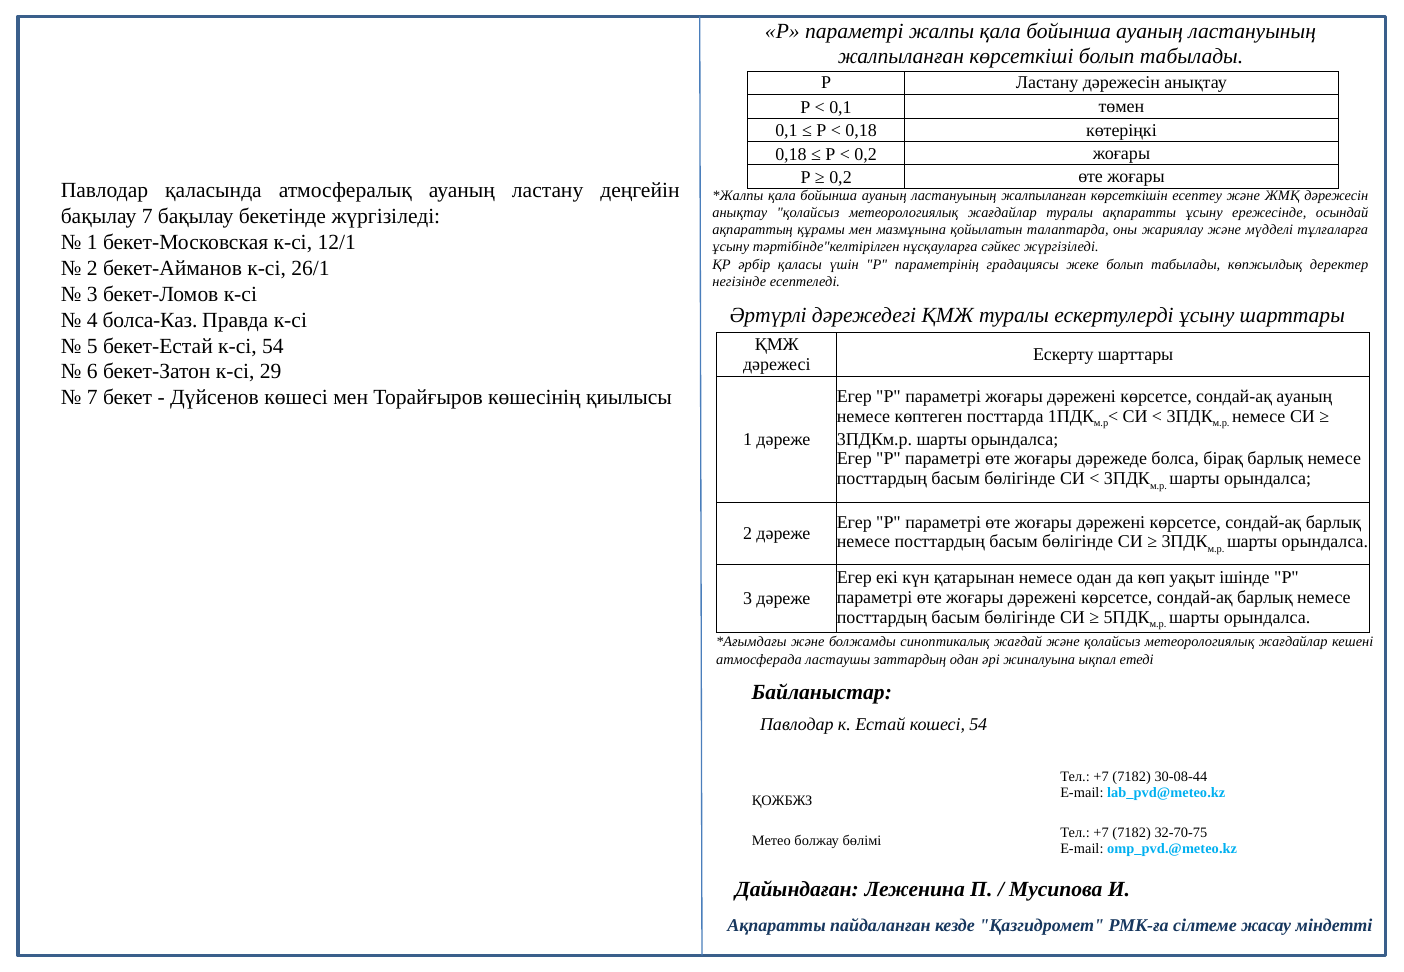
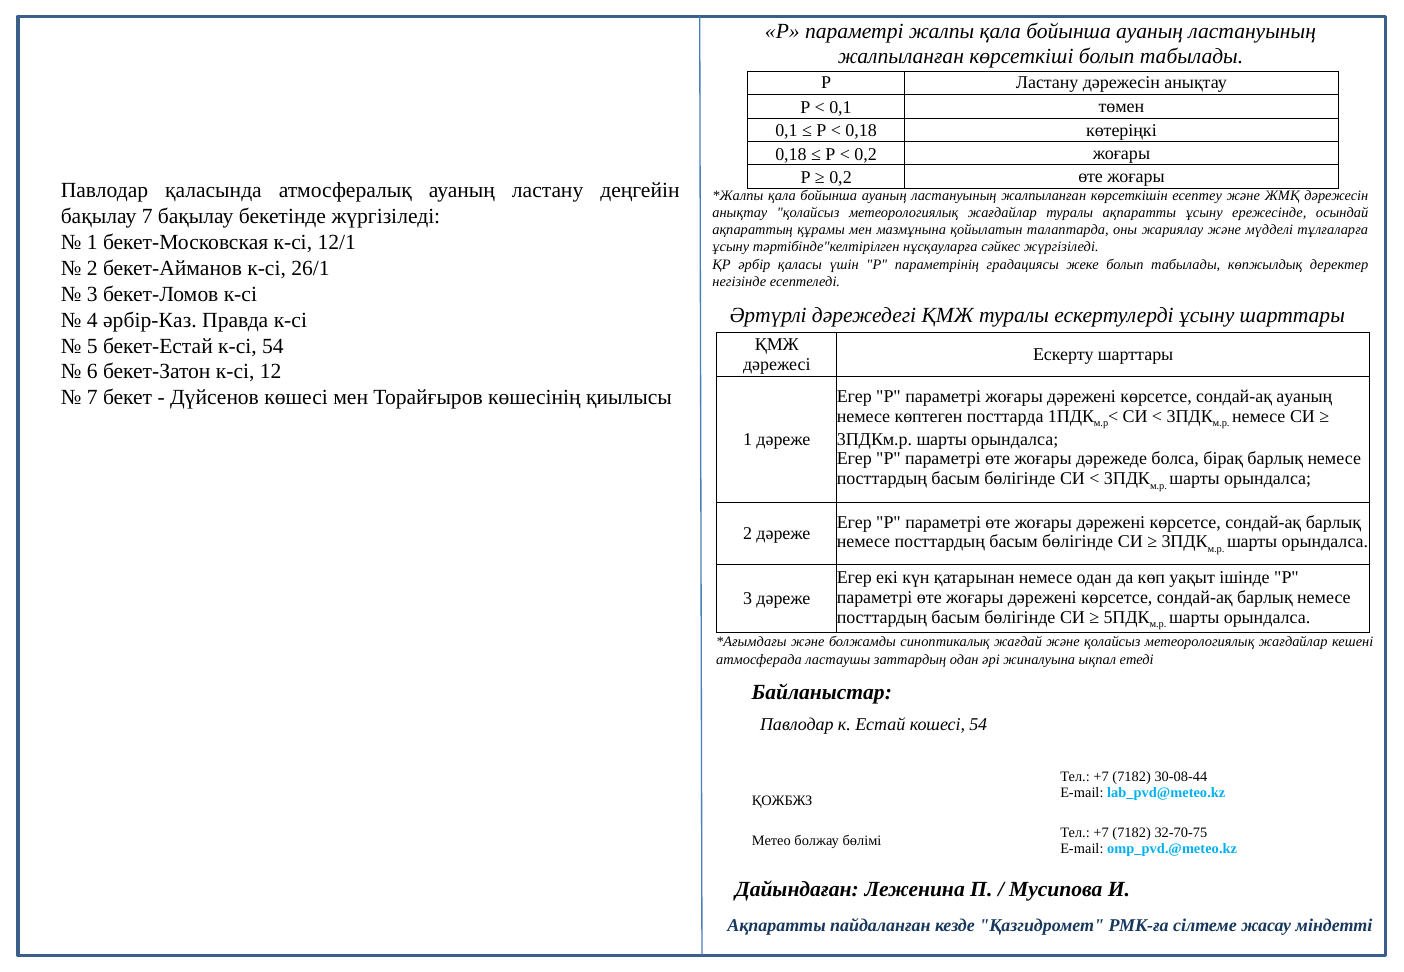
болса-Каз: болса-Каз -> әрбір-Каз
29: 29 -> 12
